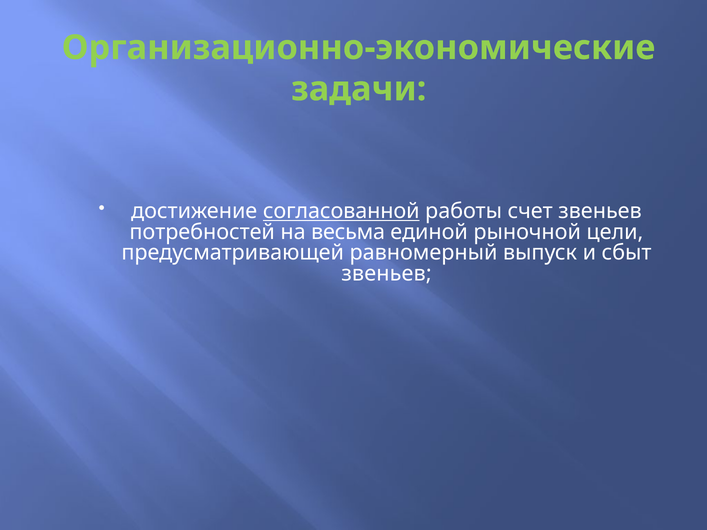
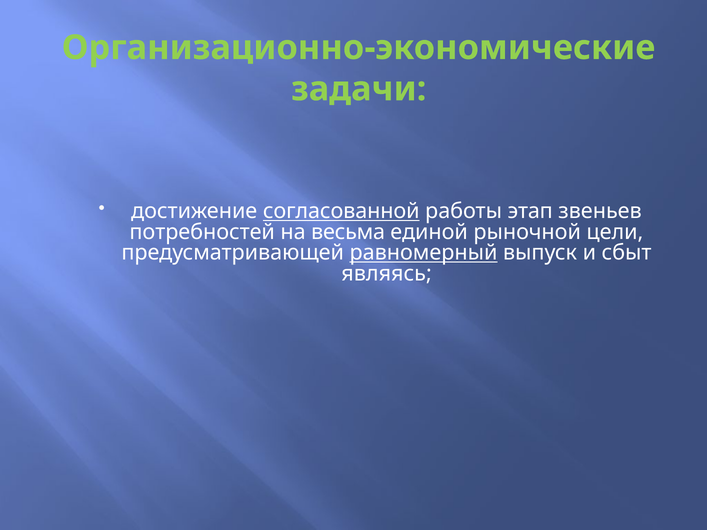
счет: счет -> этап
равномерный underline: none -> present
звеньев at (386, 274): звеньев -> являясь
